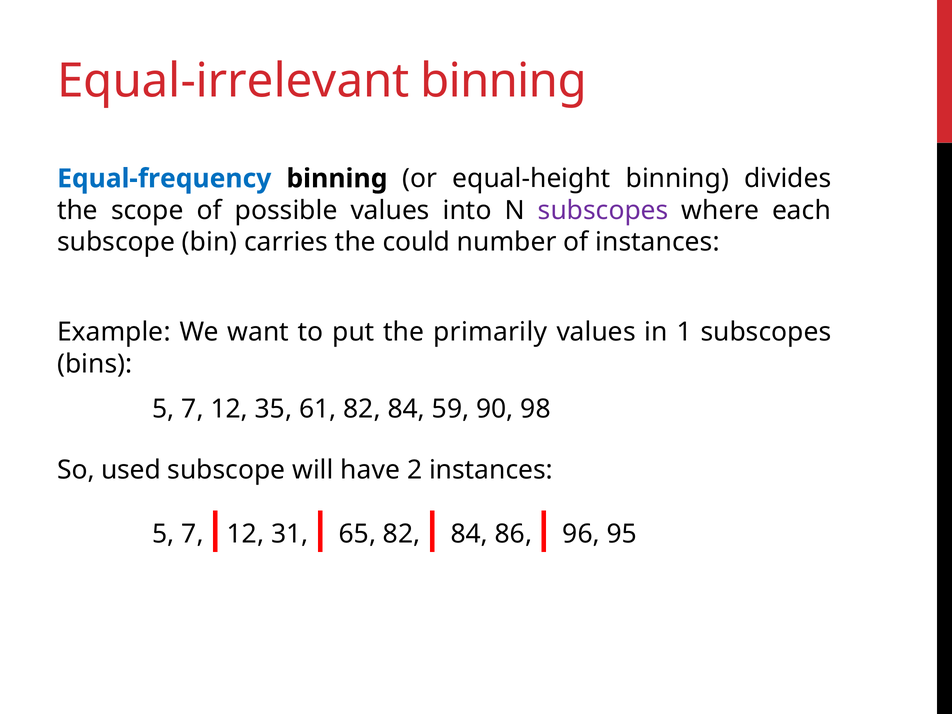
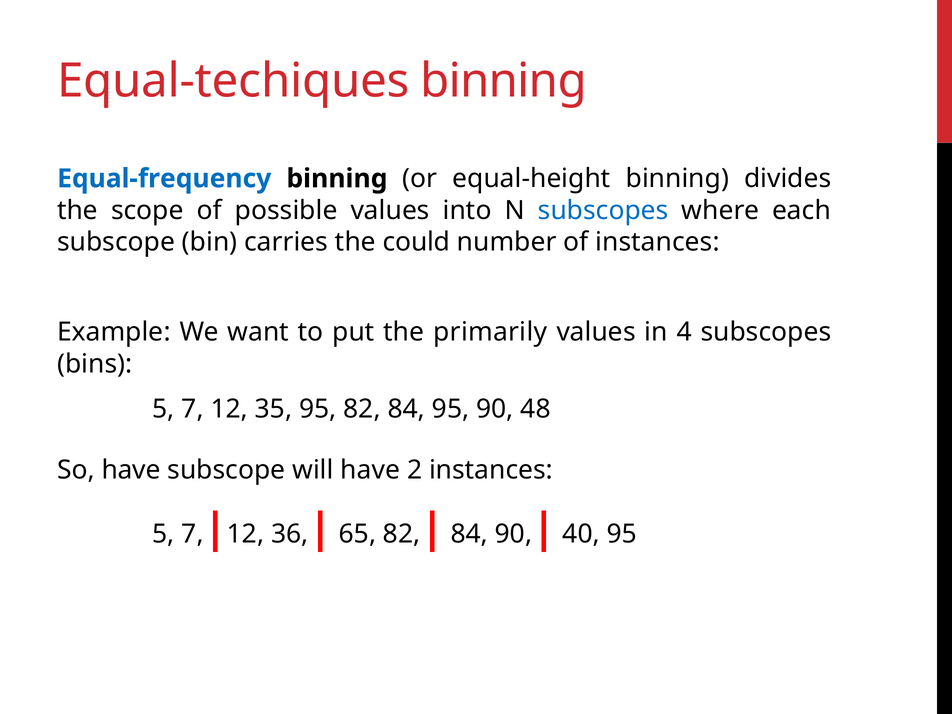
Equal-irrelevant: Equal-irrelevant -> Equal-techiques
subscopes at (603, 210) colour: purple -> blue
1: 1 -> 4
35 61: 61 -> 95
84 59: 59 -> 95
98: 98 -> 48
So used: used -> have
31: 31 -> 36
84 86: 86 -> 90
96: 96 -> 40
